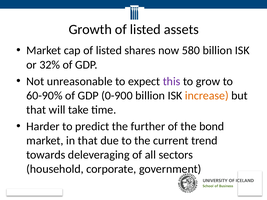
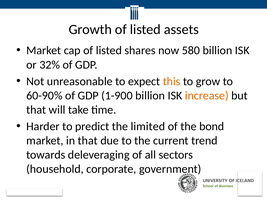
this colour: purple -> orange
0-900: 0-900 -> 1-900
further: further -> limited
